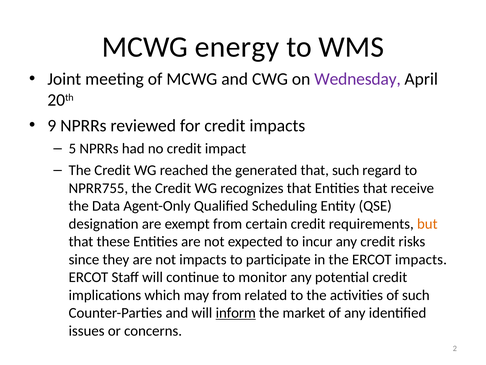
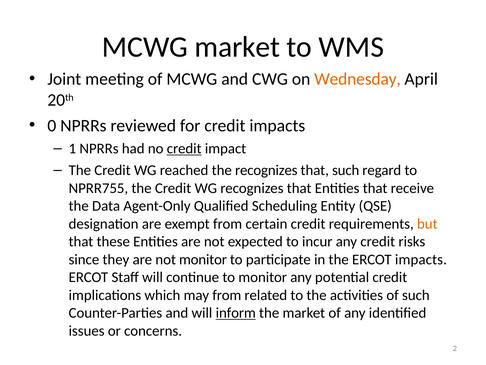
MCWG energy: energy -> market
Wednesday colour: purple -> orange
9: 9 -> 0
5: 5 -> 1
credit at (184, 148) underline: none -> present
the generated: generated -> recognizes
not impacts: impacts -> monitor
